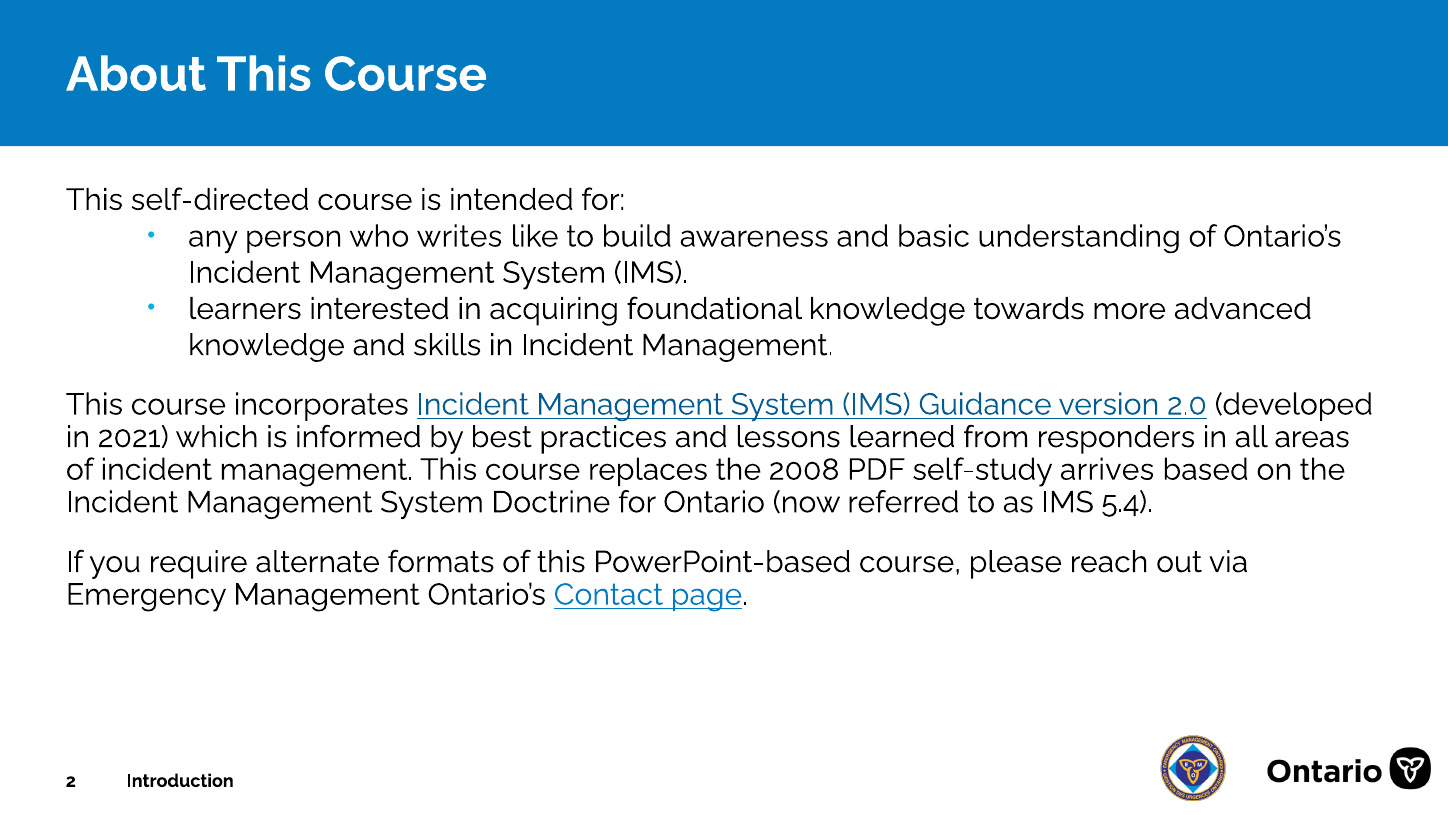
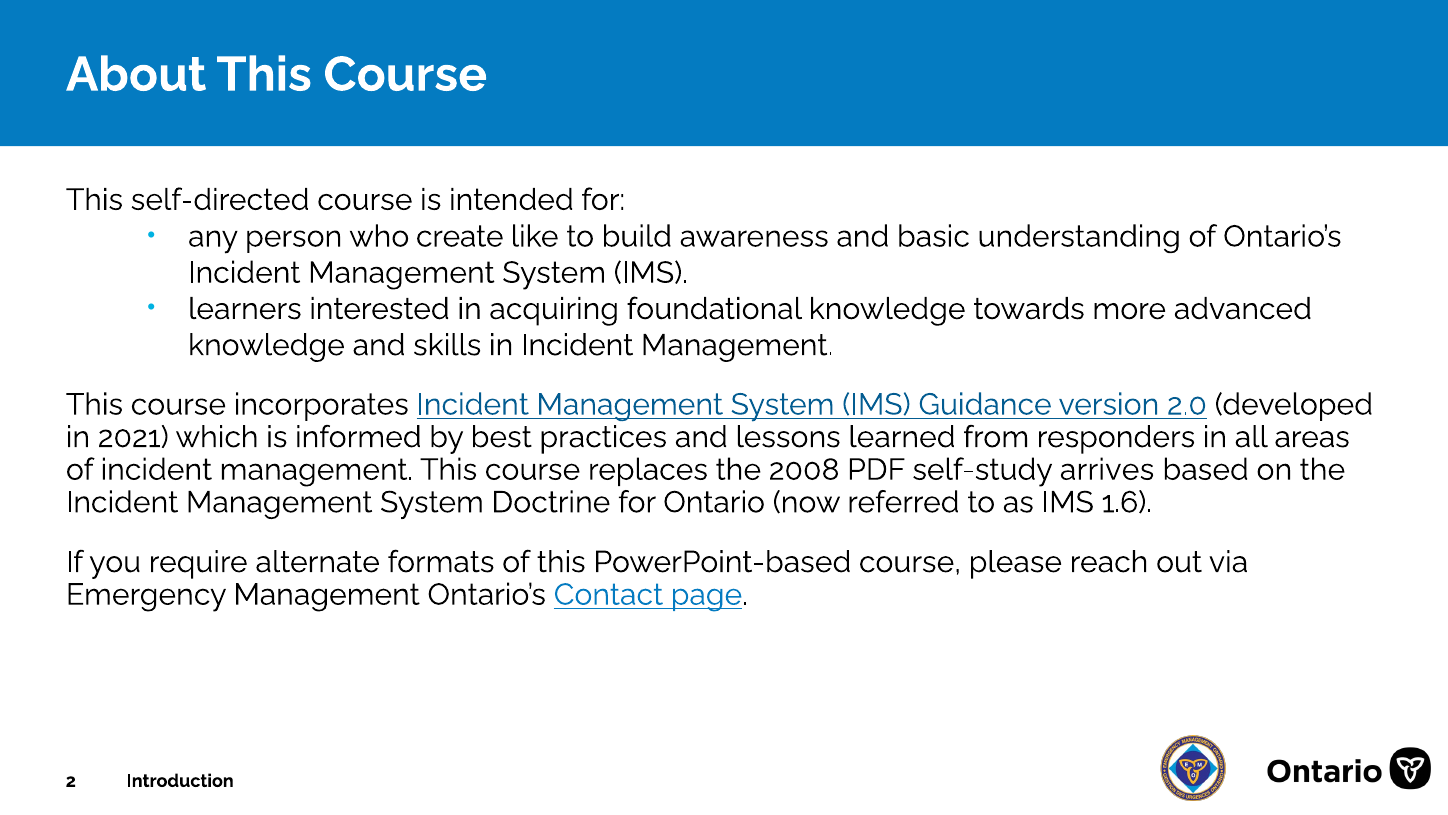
writes: writes -> create
5.4: 5.4 -> 1.6
